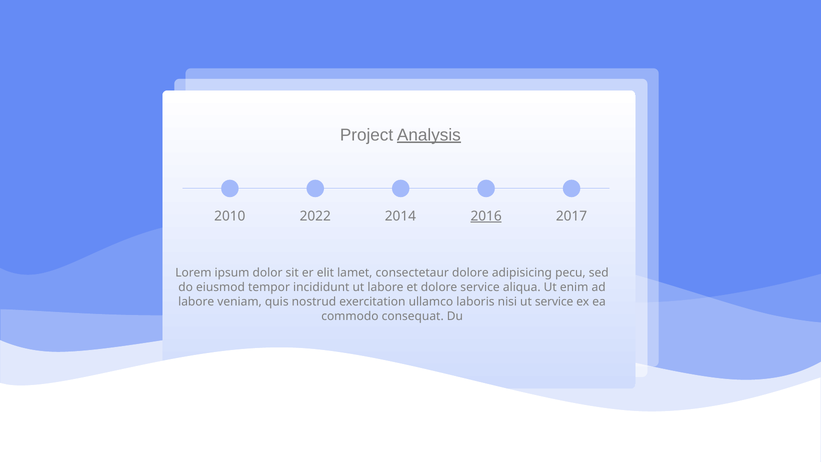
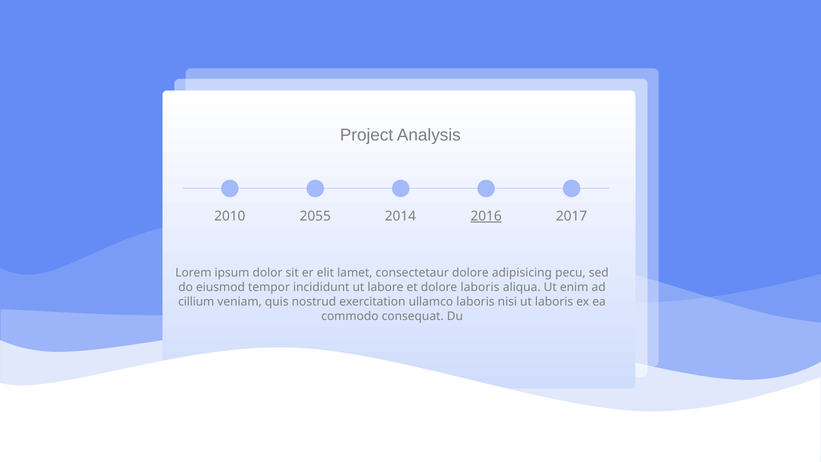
Analysis underline: present -> none
2022: 2022 -> 2055
dolore service: service -> laboris
labore at (196, 302): labore -> cillium
ut service: service -> laboris
